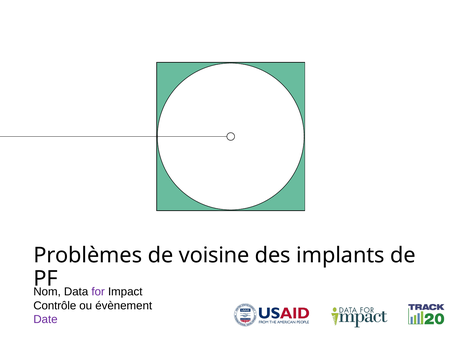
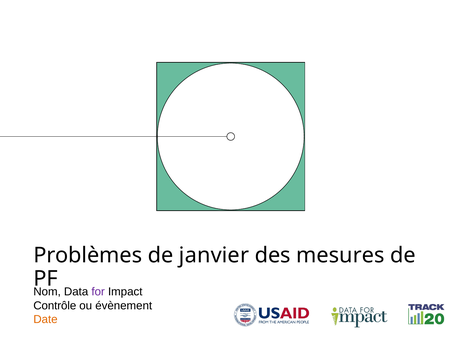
voisine: voisine -> janvier
implants: implants -> mesures
Date colour: purple -> orange
